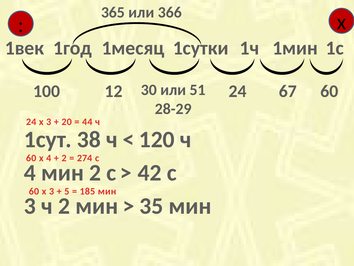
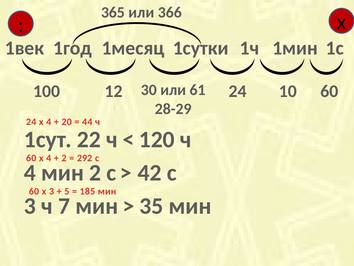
51: 51 -> 61
67: 67 -> 10
24 х 3: 3 -> 4
38: 38 -> 22
274: 274 -> 292
ч 2: 2 -> 7
